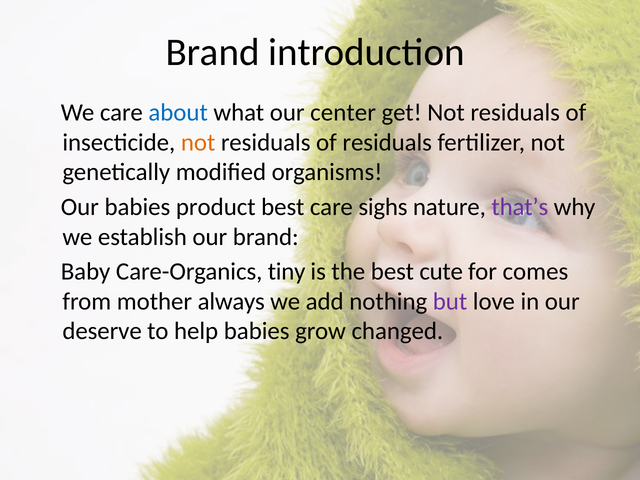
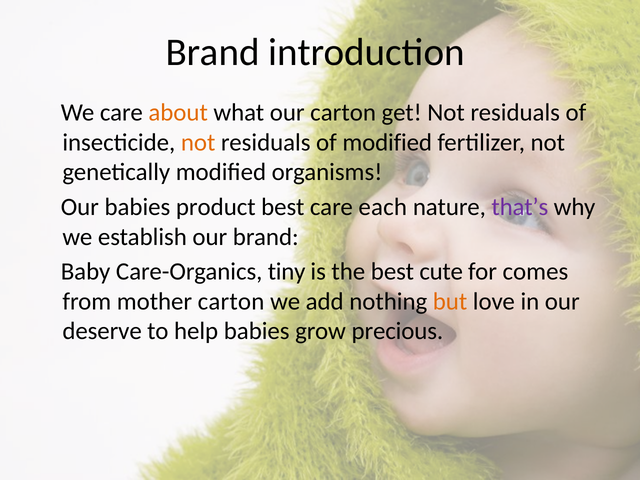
about colour: blue -> orange
our center: center -> carton
of residuals: residuals -> modified
sighs: sighs -> each
mother always: always -> carton
but colour: purple -> orange
changed: changed -> precious
